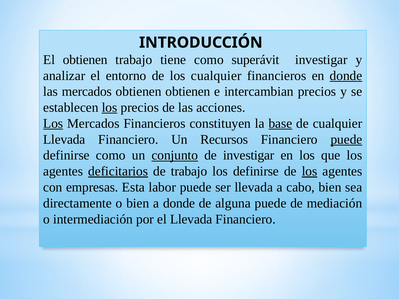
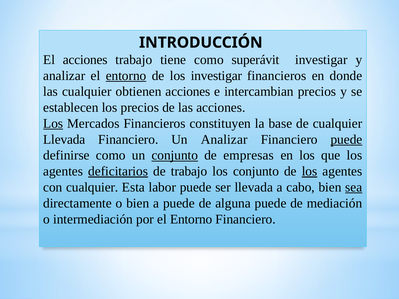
El obtienen: obtienen -> acciones
entorno at (126, 76) underline: none -> present
los cualquier: cualquier -> investigar
donde at (346, 76) underline: present -> none
las mercados: mercados -> cualquier
obtienen obtienen: obtienen -> acciones
los at (110, 108) underline: present -> none
base underline: present -> none
Un Recursos: Recursos -> Analizar
de investigar: investigar -> empresas
los definirse: definirse -> conjunto
con empresas: empresas -> cualquier
sea underline: none -> present
a donde: donde -> puede
por el Llevada: Llevada -> Entorno
